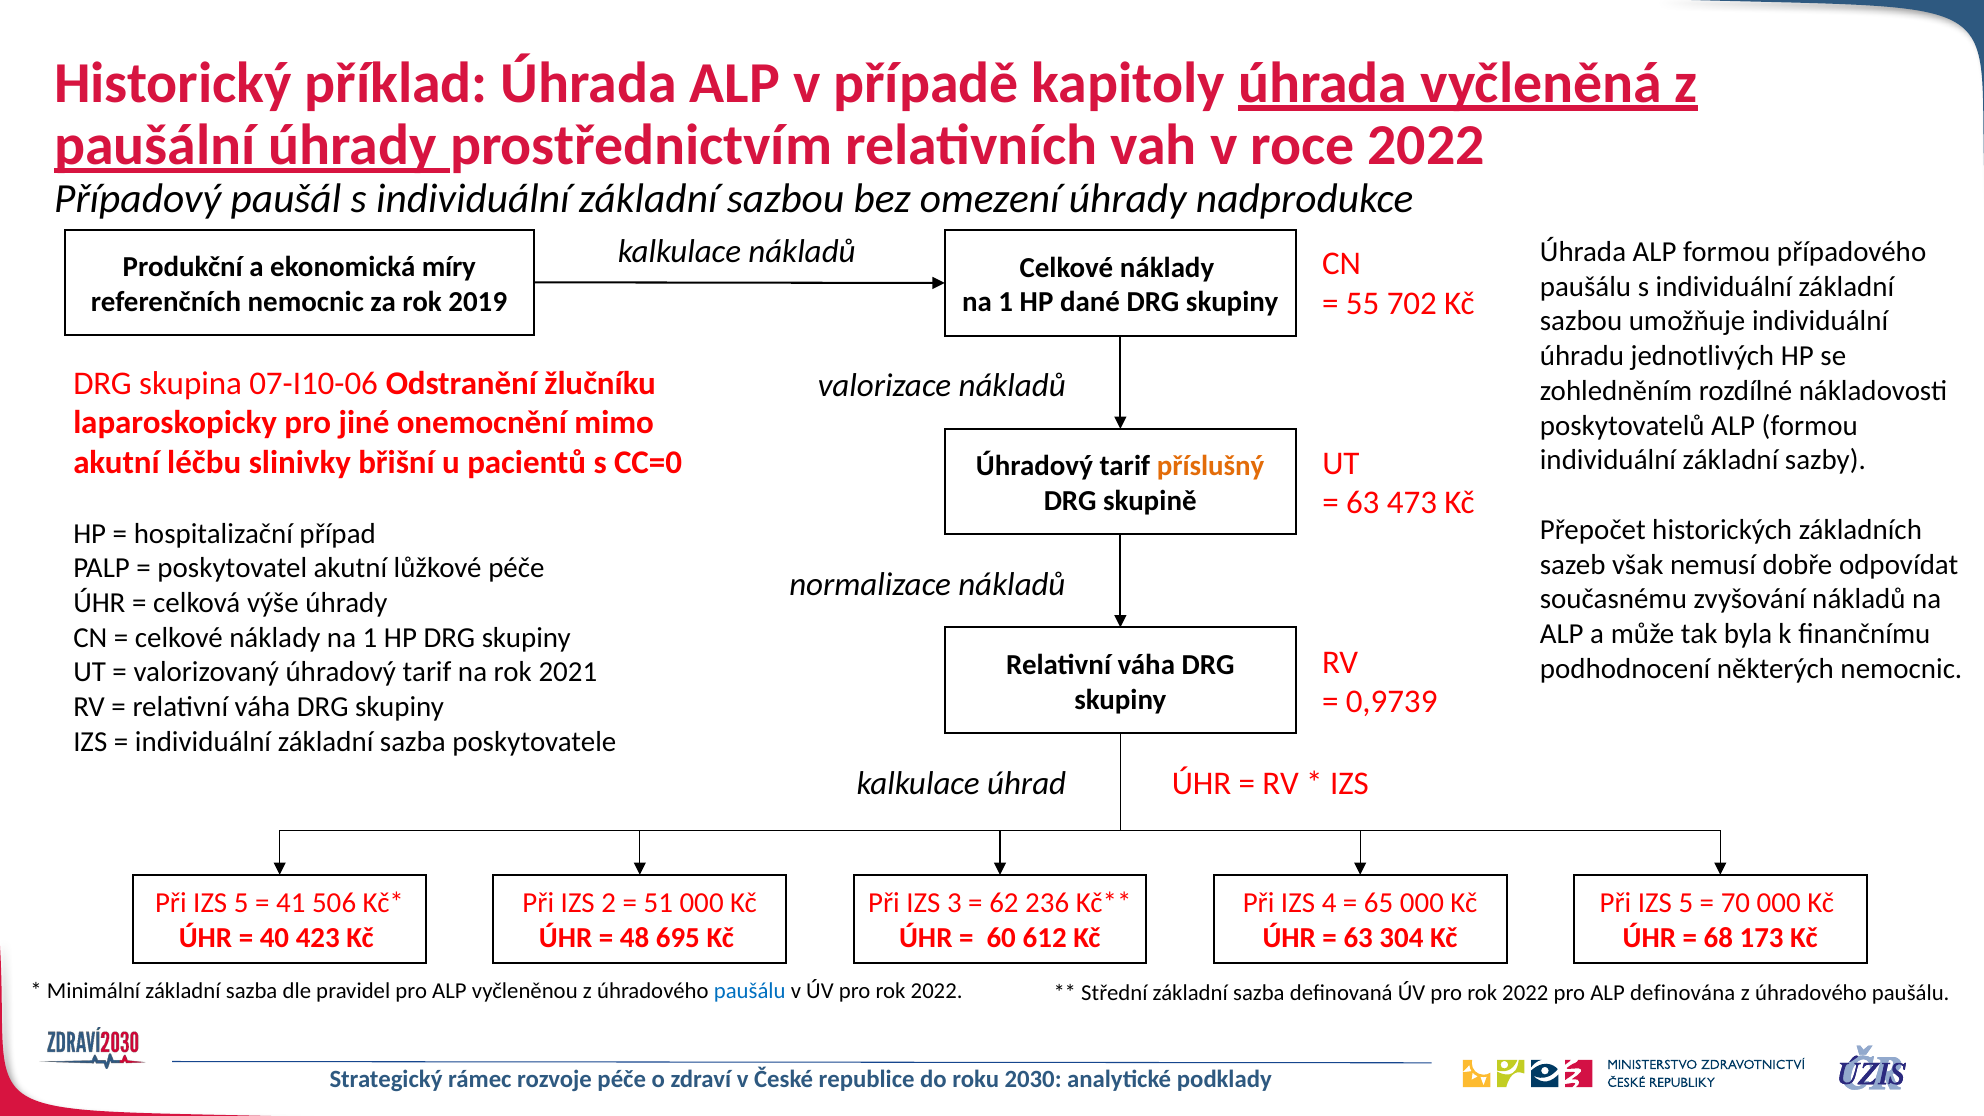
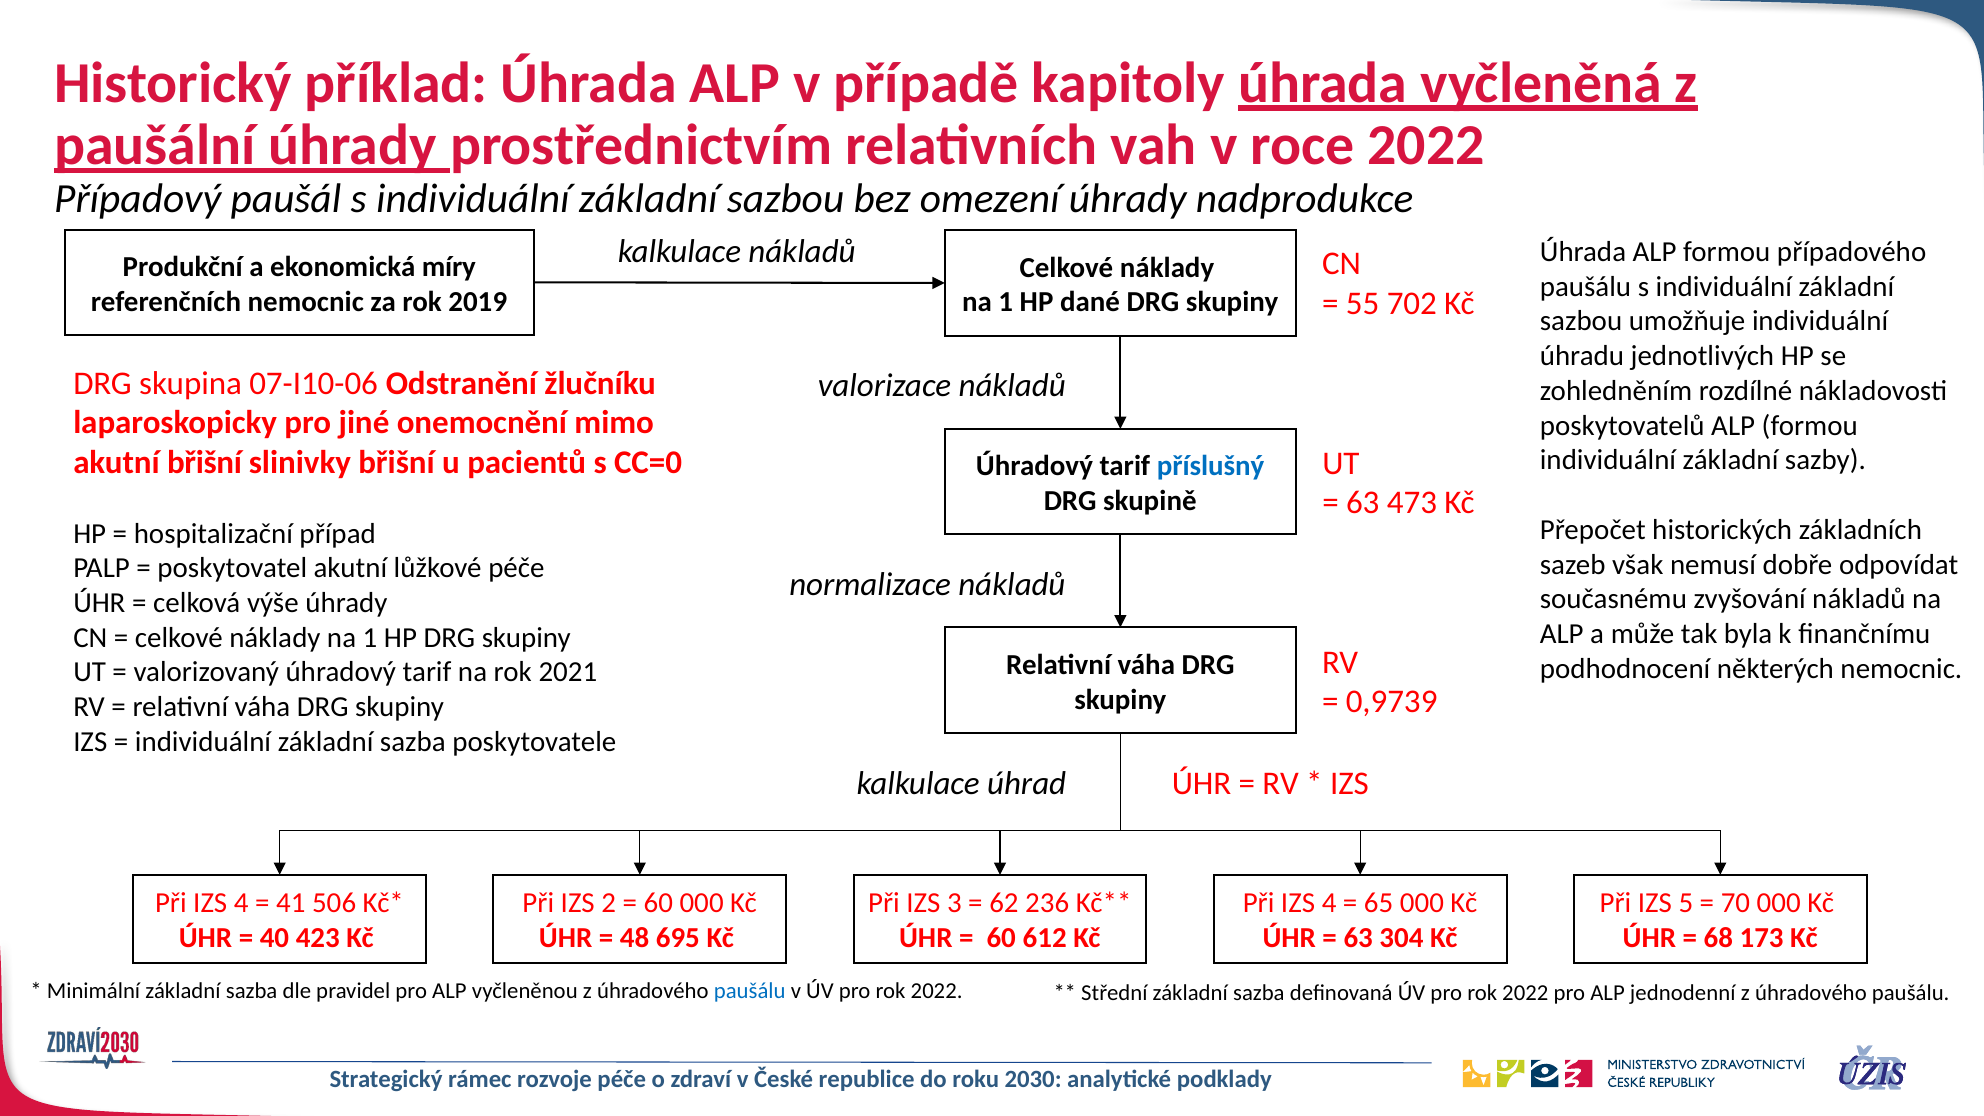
akutní léčbu: léčbu -> břišní
příslušný colour: orange -> blue
5 at (241, 903): 5 -> 4
51 at (658, 903): 51 -> 60
definována: definována -> jednodenní
